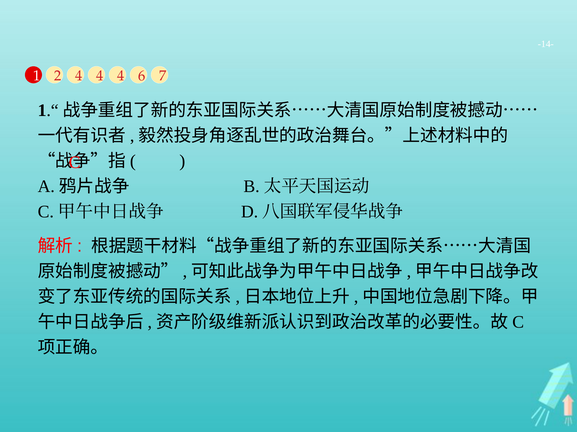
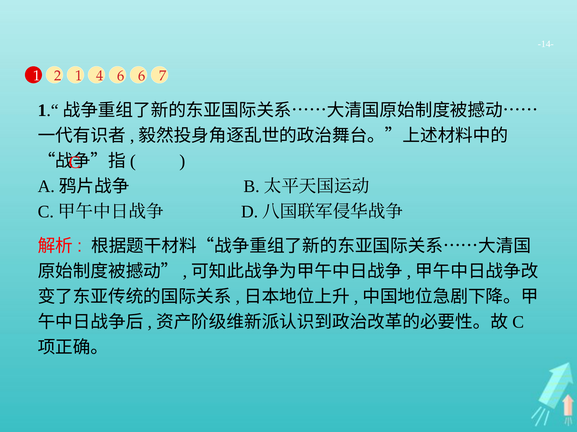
2 4: 4 -> 1
4 at (121, 76): 4 -> 6
